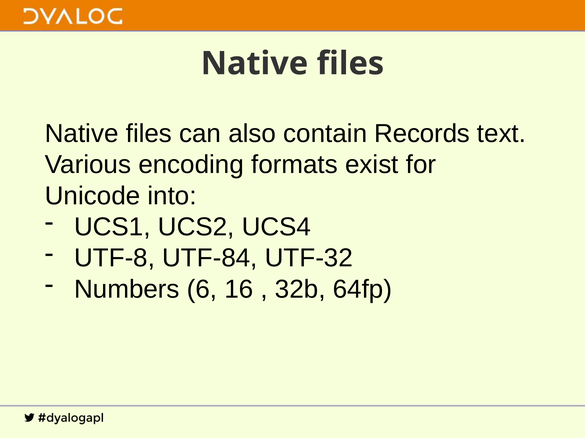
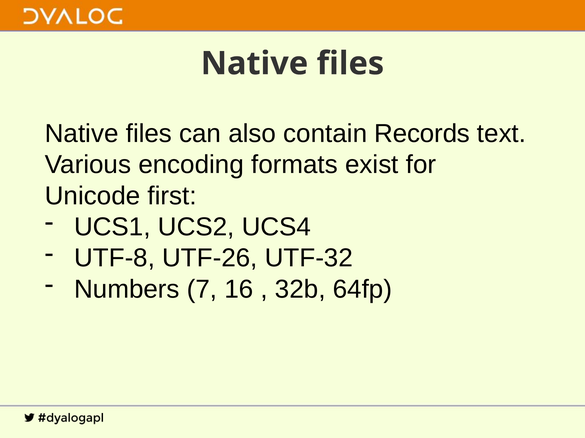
into: into -> first
UTF-84: UTF-84 -> UTF-26
6: 6 -> 7
